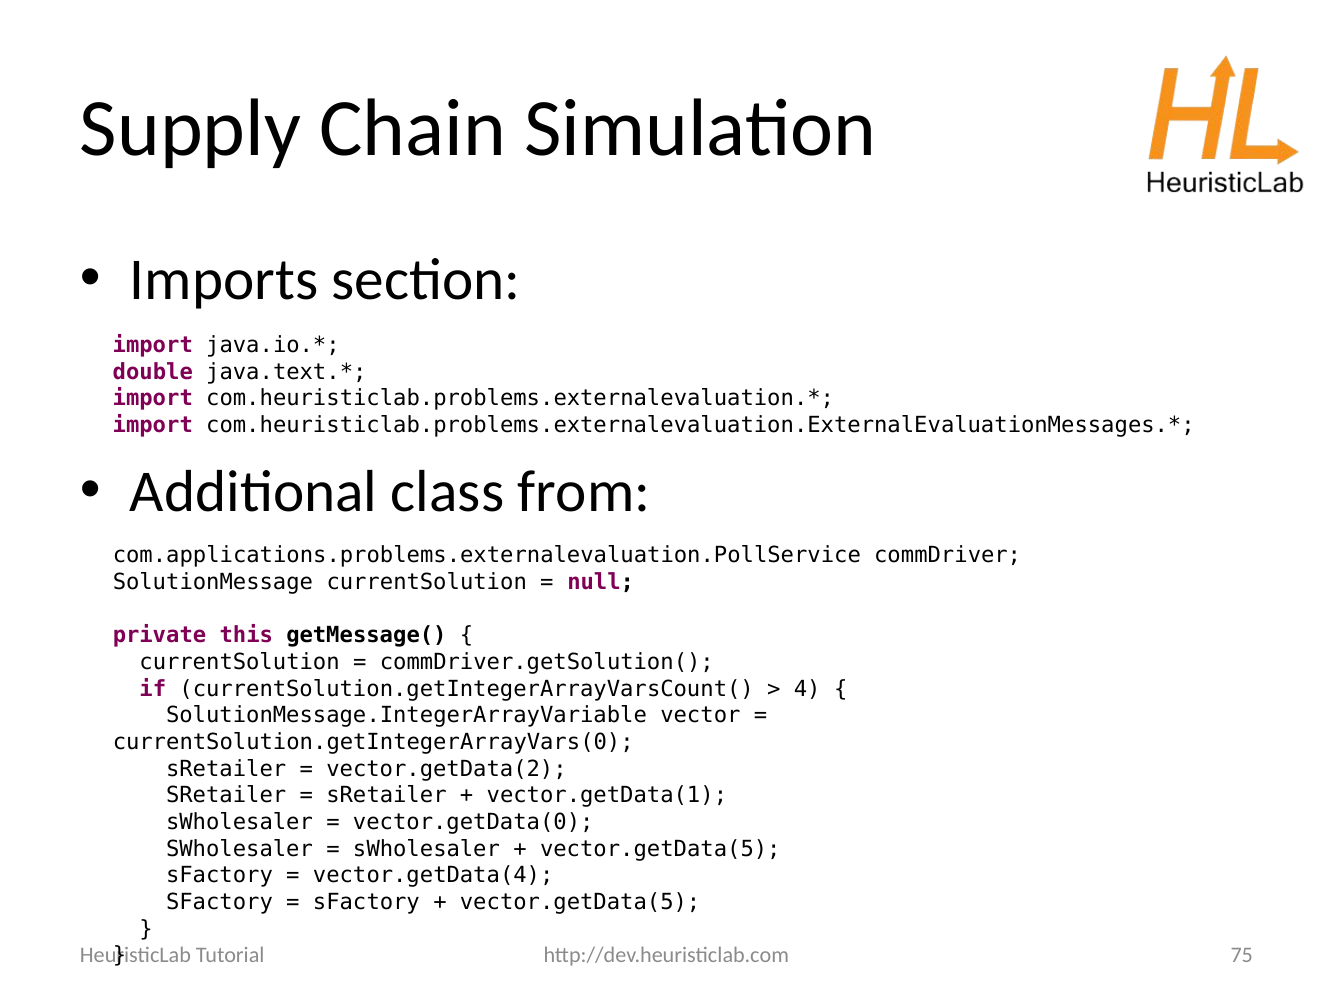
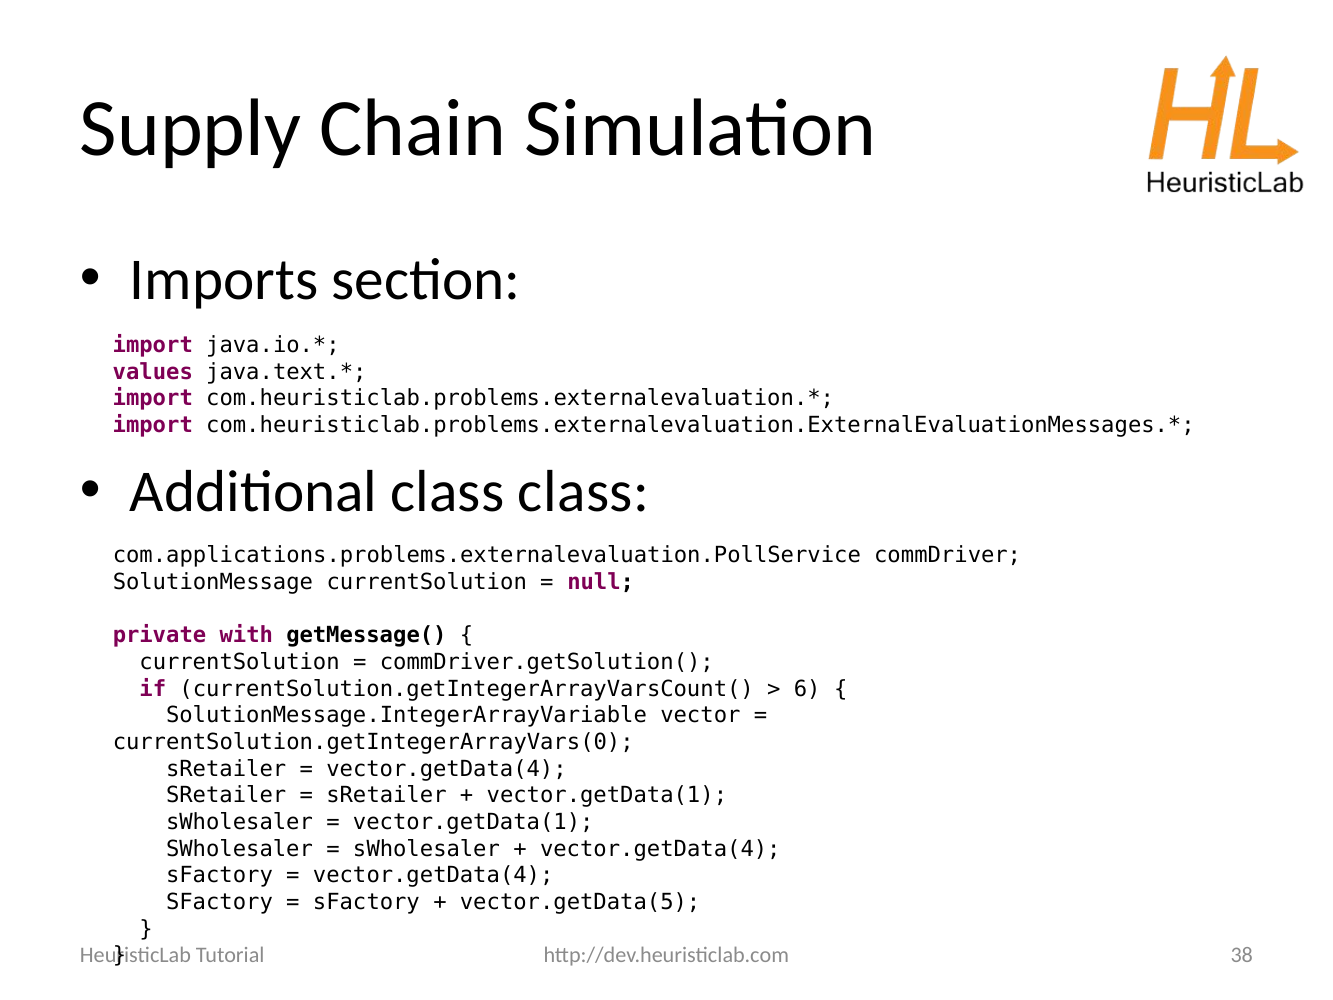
double: double -> values
class from: from -> class
this: this -> with
4: 4 -> 6
vector.getData(2 at (447, 769): vector.getData(2 -> vector.getData(4
vector.getData(0 at (473, 822): vector.getData(0 -> vector.getData(1
vector.getData(5 at (660, 849): vector.getData(5 -> vector.getData(4
75: 75 -> 38
